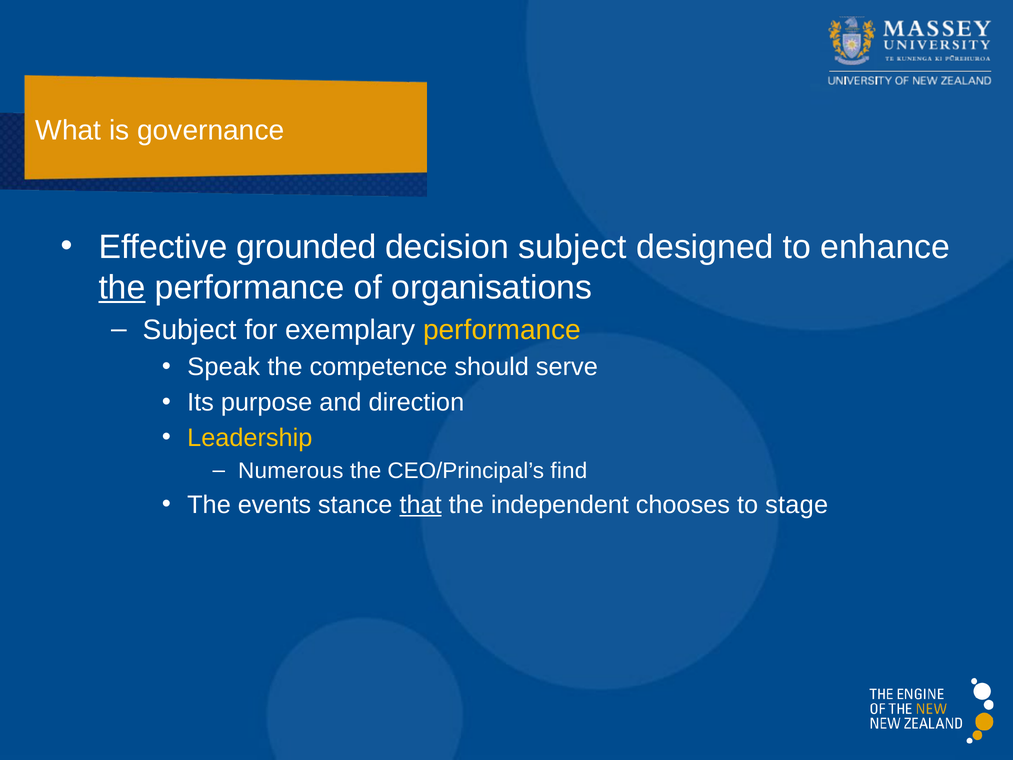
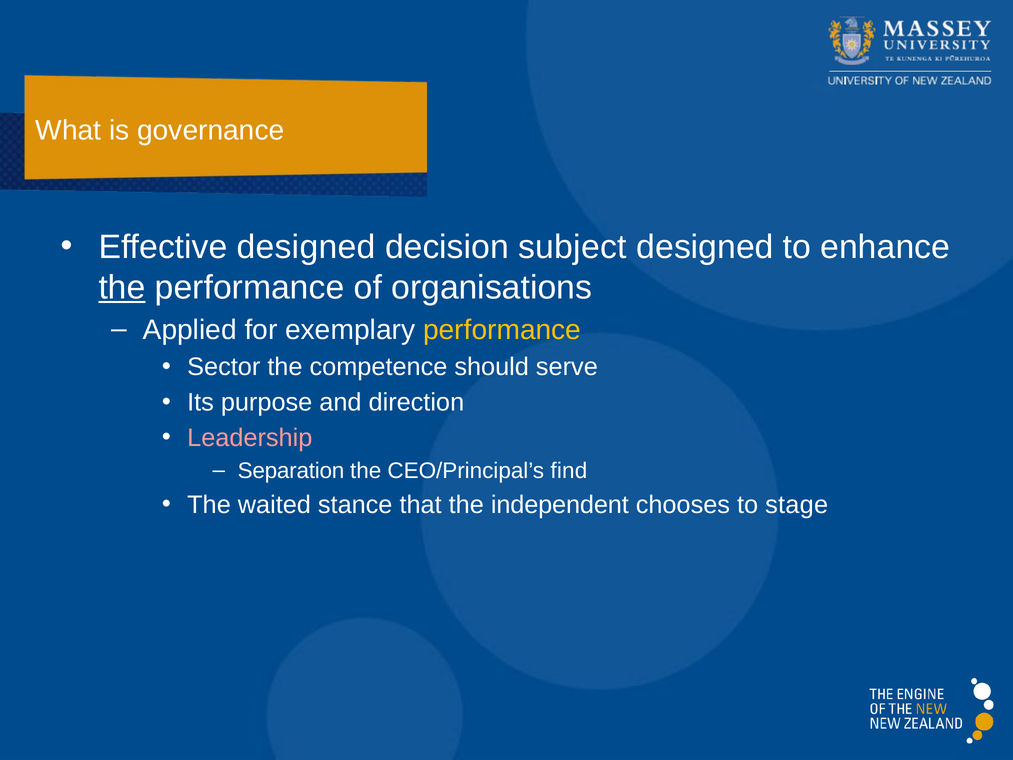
Effective grounded: grounded -> designed
Subject at (190, 330): Subject -> Applied
Speak: Speak -> Sector
Leadership colour: yellow -> pink
Numerous: Numerous -> Separation
events: events -> waited
that underline: present -> none
